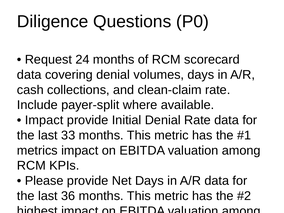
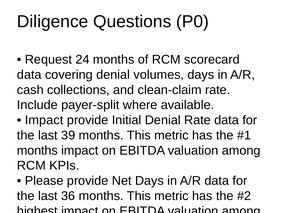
33: 33 -> 39
metrics at (37, 150): metrics -> months
